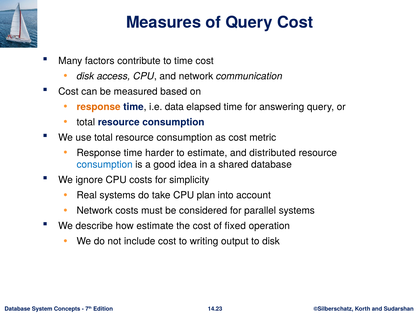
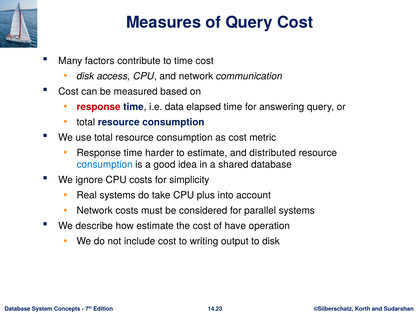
response at (99, 107) colour: orange -> red
plan: plan -> plus
fixed: fixed -> have
